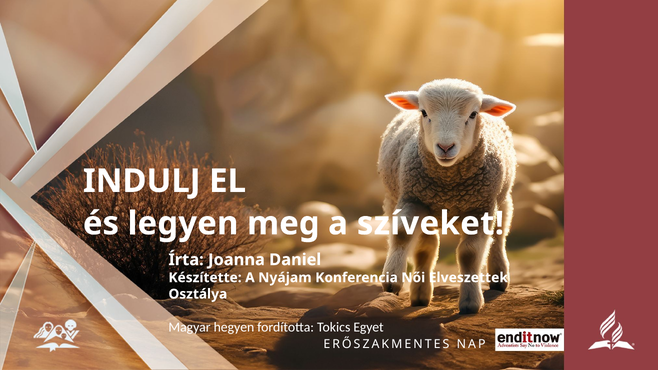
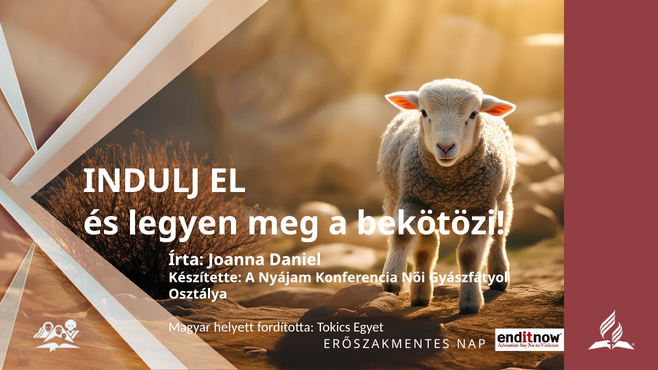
szíveket: szíveket -> bekötözi
Elveszettek: Elveszettek -> Gyászfátyol
hegyen: hegyen -> helyett
